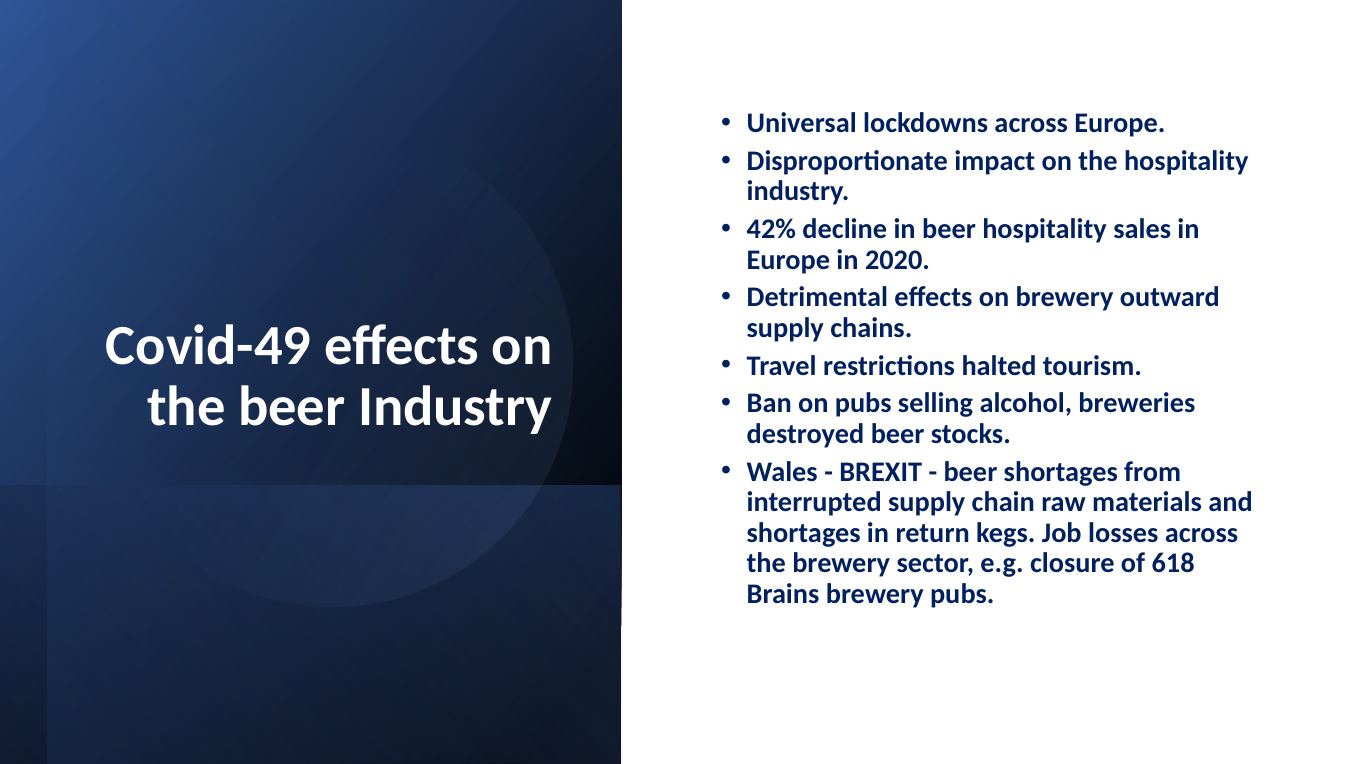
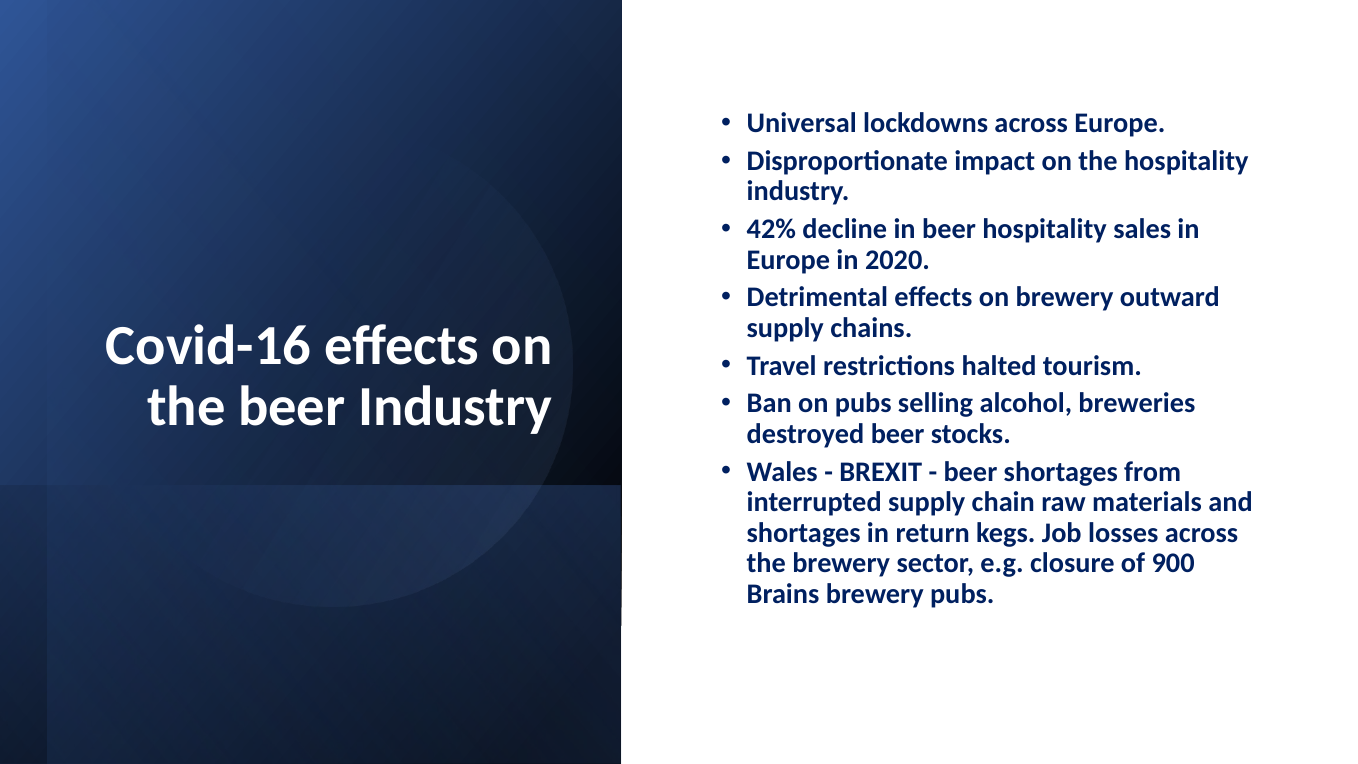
Covid-49: Covid-49 -> Covid-16
618: 618 -> 900
